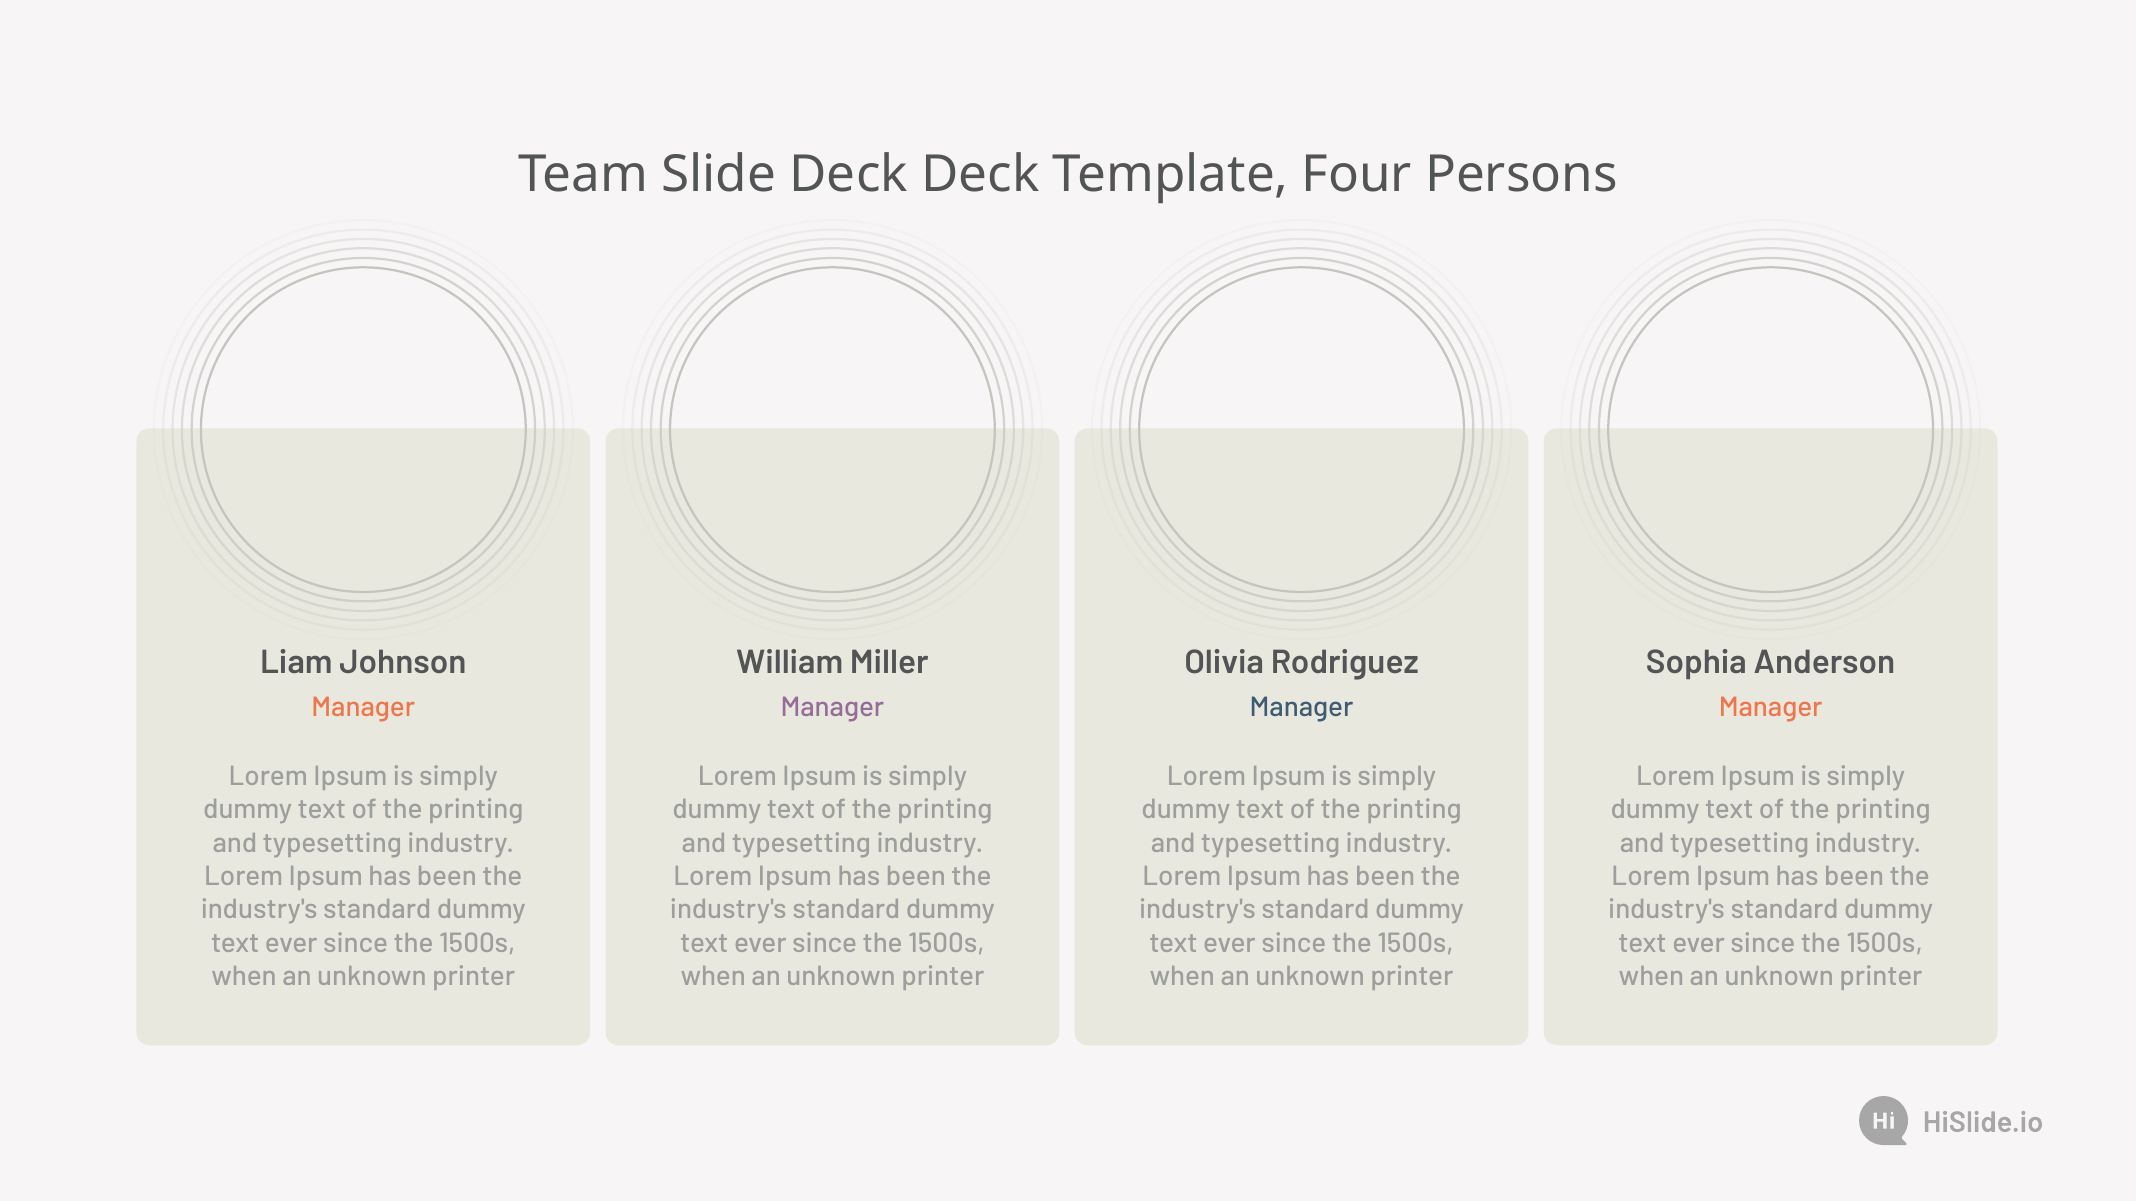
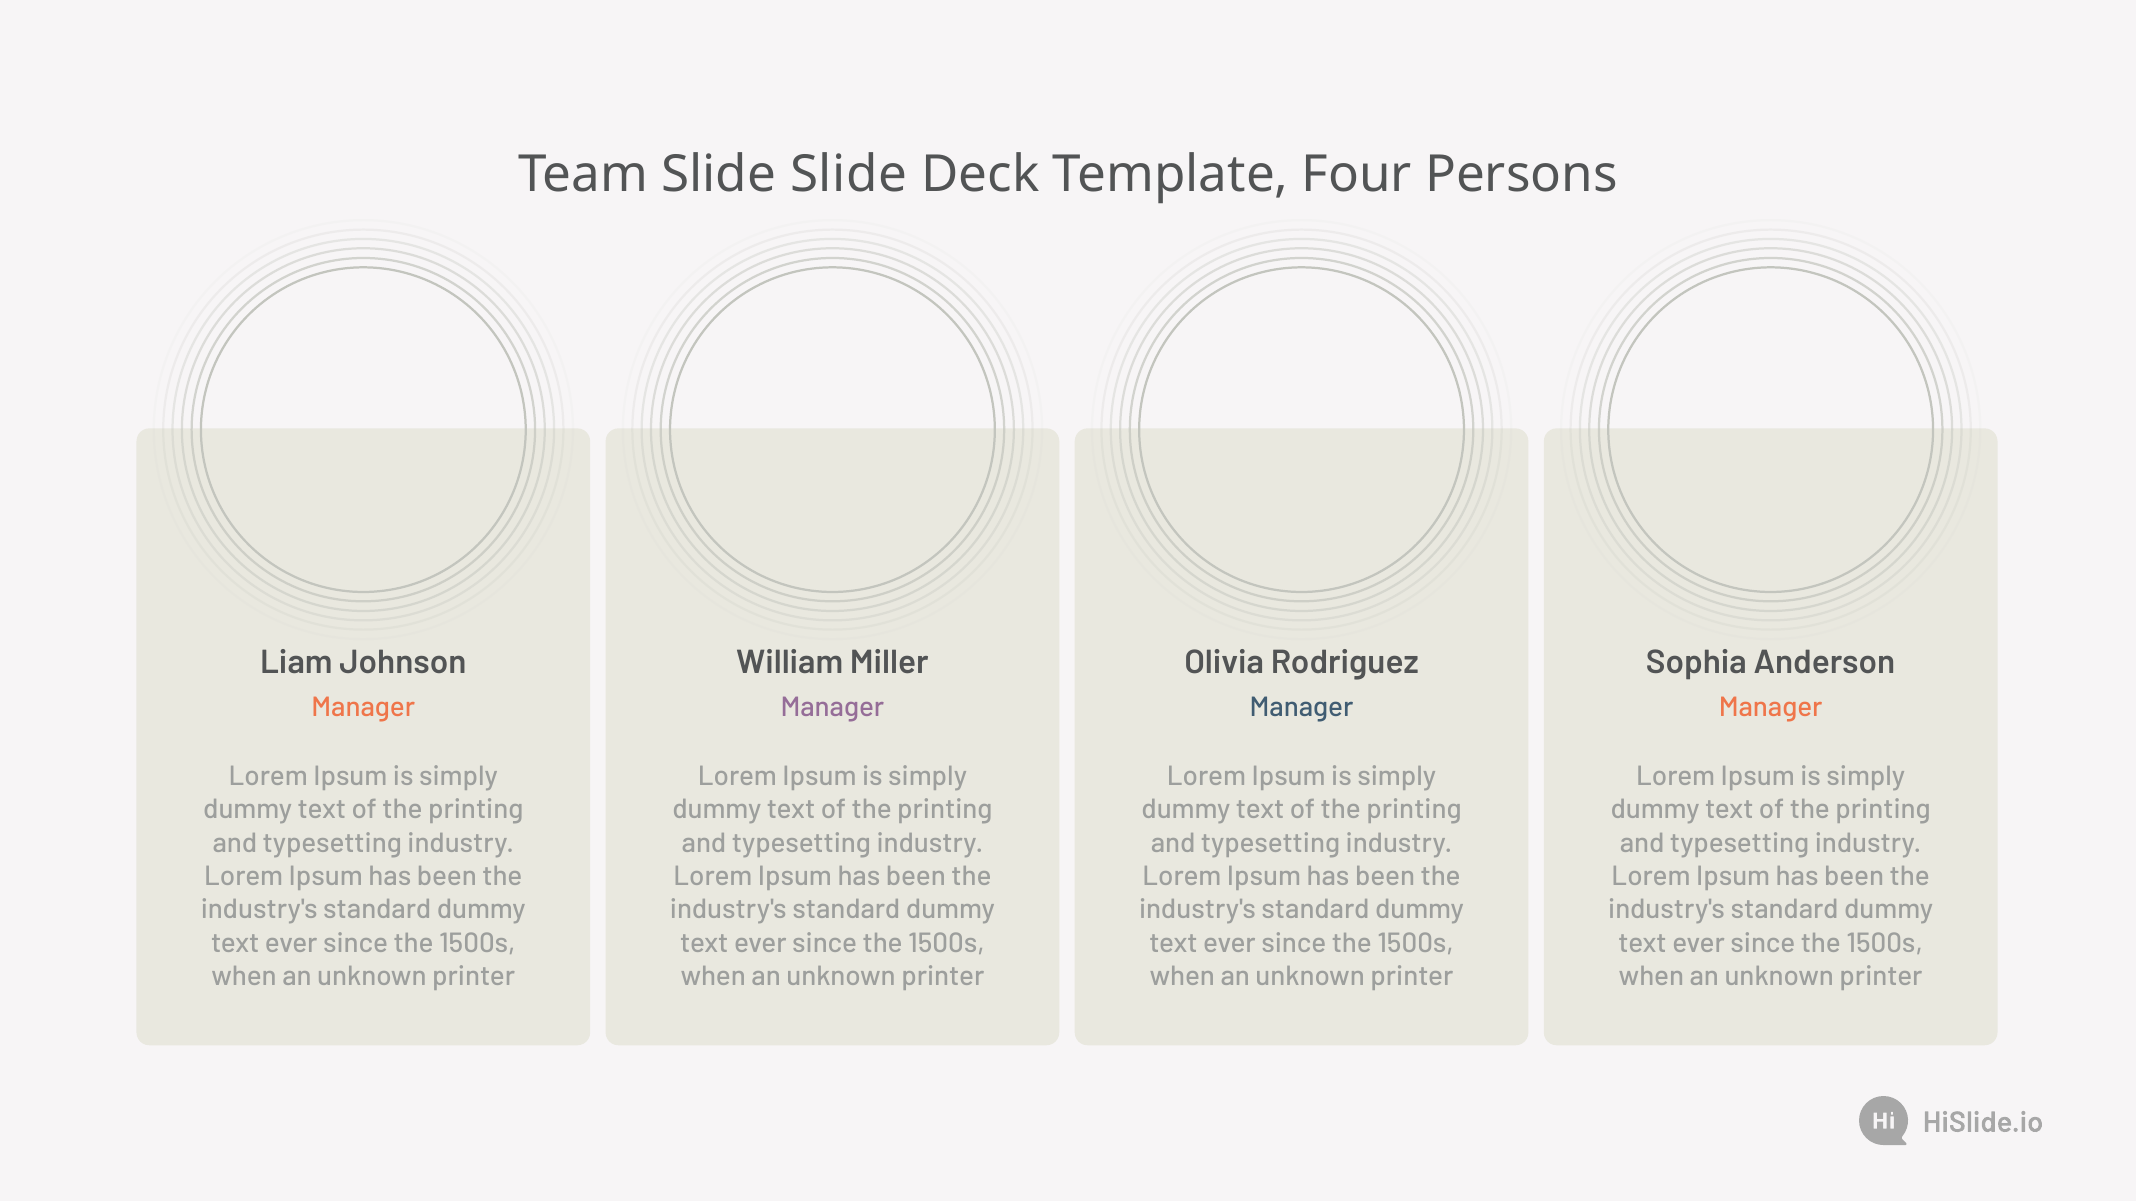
Slide Deck: Deck -> Slide
